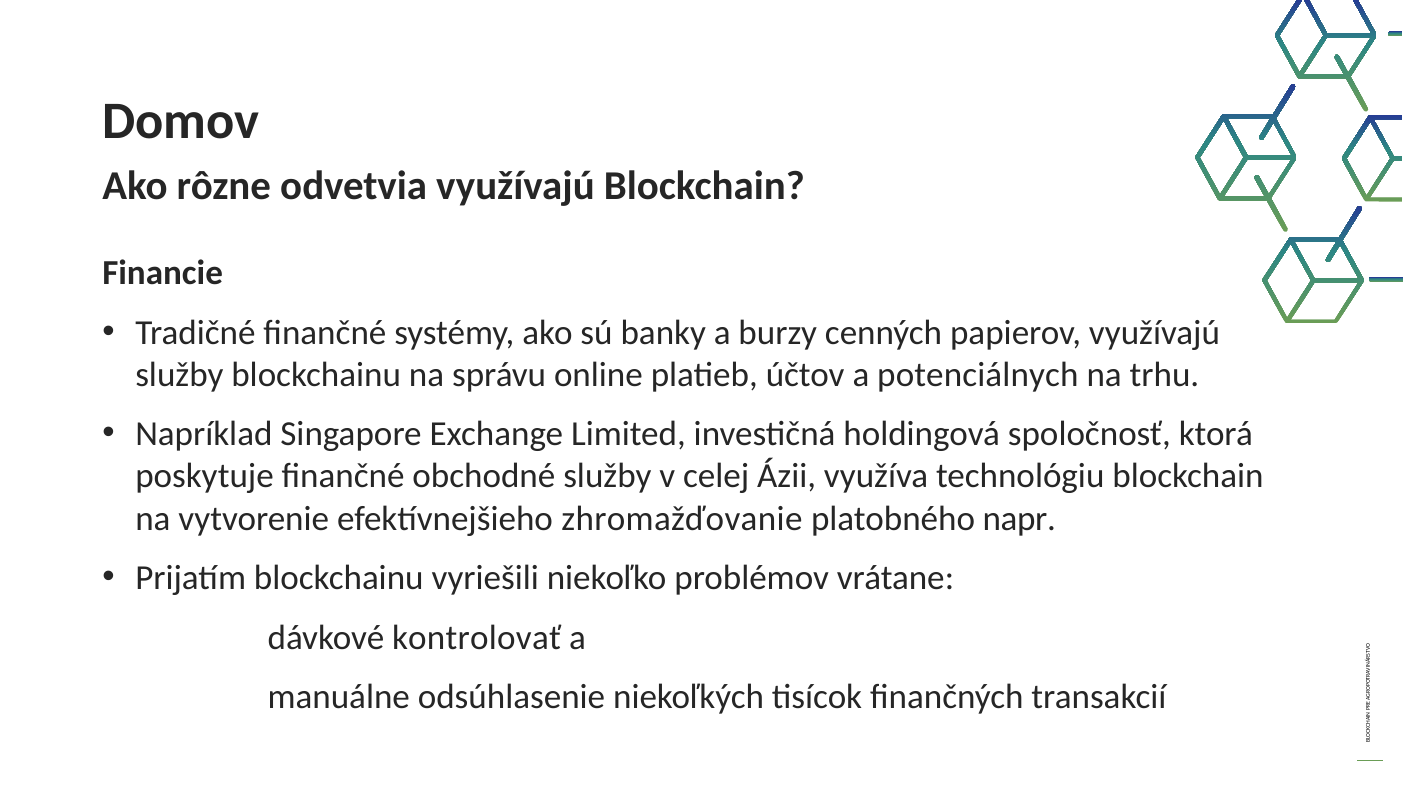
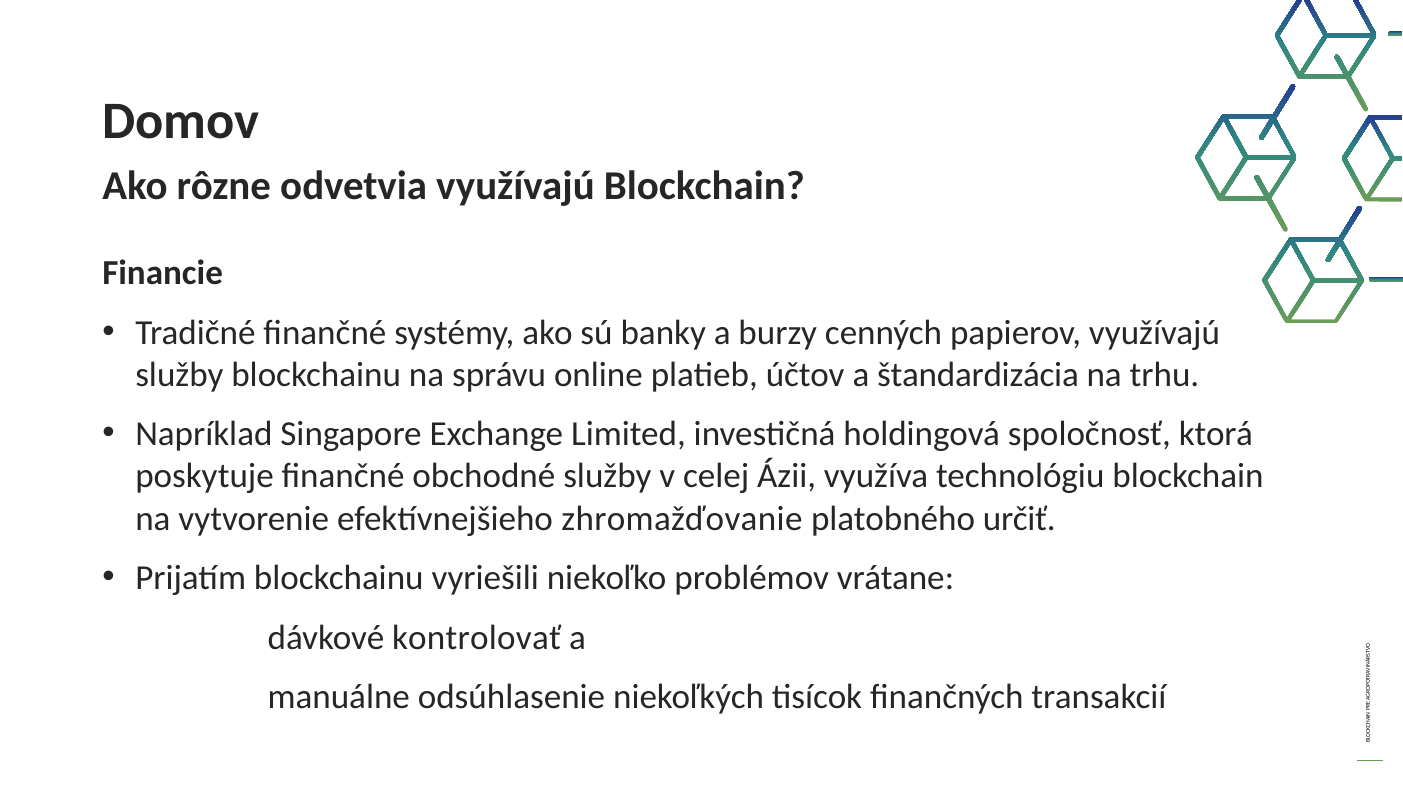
potenciálnych: potenciálnych -> štandardizácia
napr: napr -> určiť
